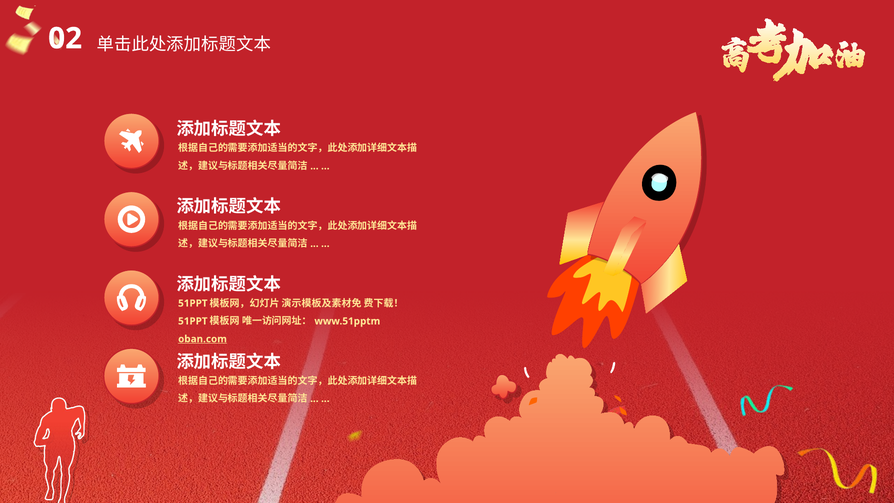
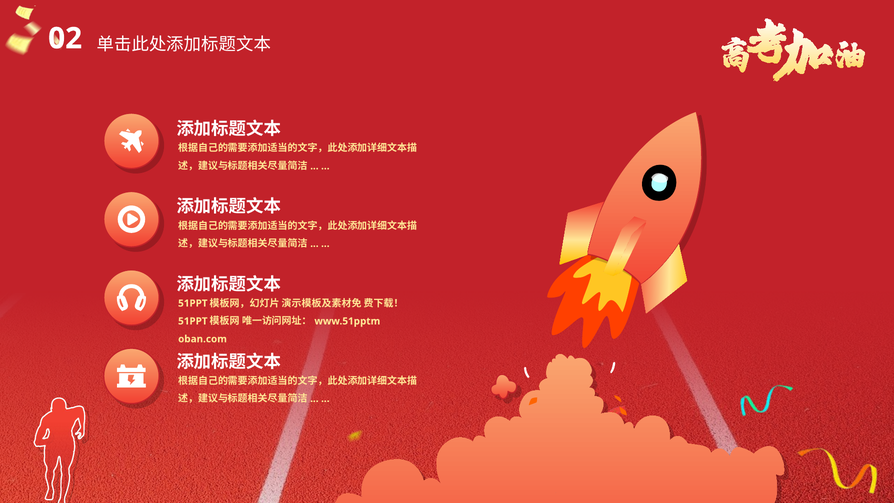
oban.com underline: present -> none
